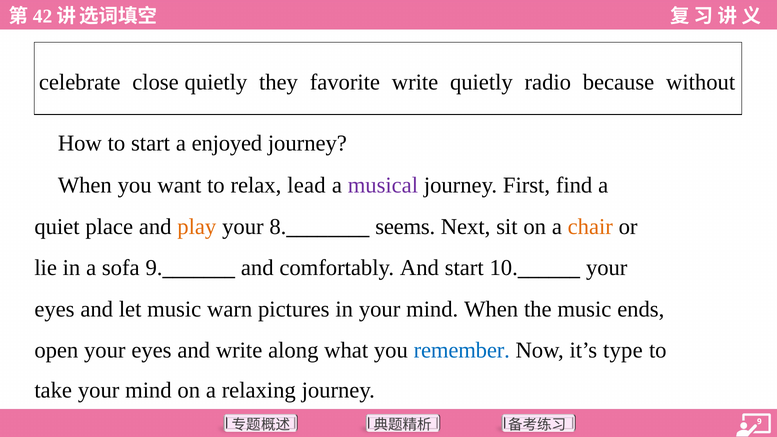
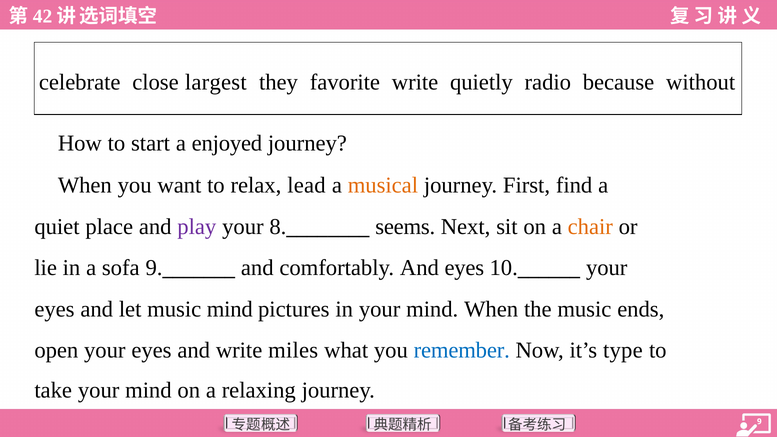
close quietly: quietly -> largest
musical colour: purple -> orange
play colour: orange -> purple
And start: start -> eyes
music warn: warn -> mind
along: along -> miles
